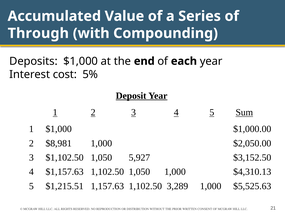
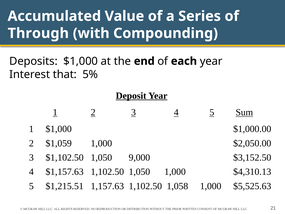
cost: cost -> that
$8,981: $8,981 -> $1,059
5,927: 5,927 -> 9,000
3,289: 3,289 -> 1,058
